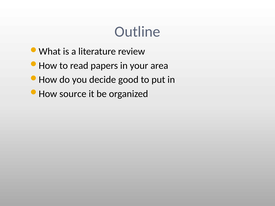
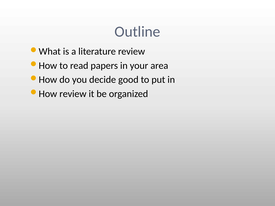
source at (73, 94): source -> review
